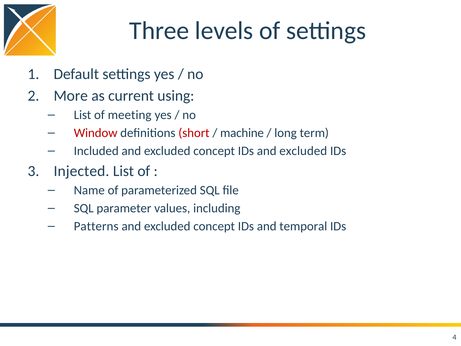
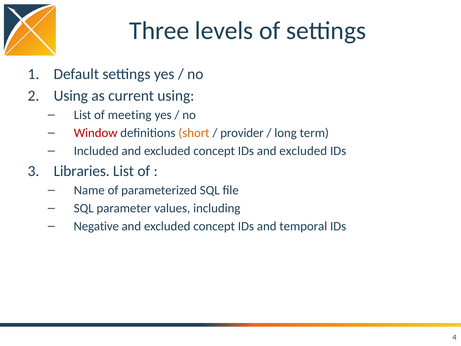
More at (71, 96): More -> Using
short colour: red -> orange
machine: machine -> provider
Injected: Injected -> Libraries
Patterns: Patterns -> Negative
